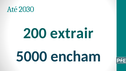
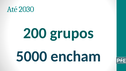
extrair: extrair -> grupos
